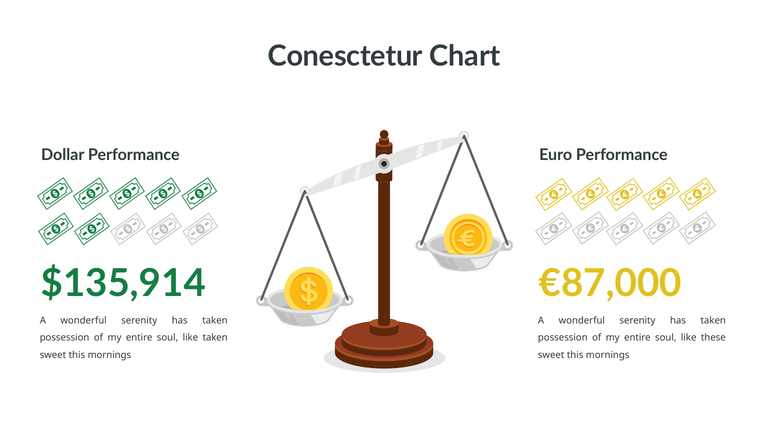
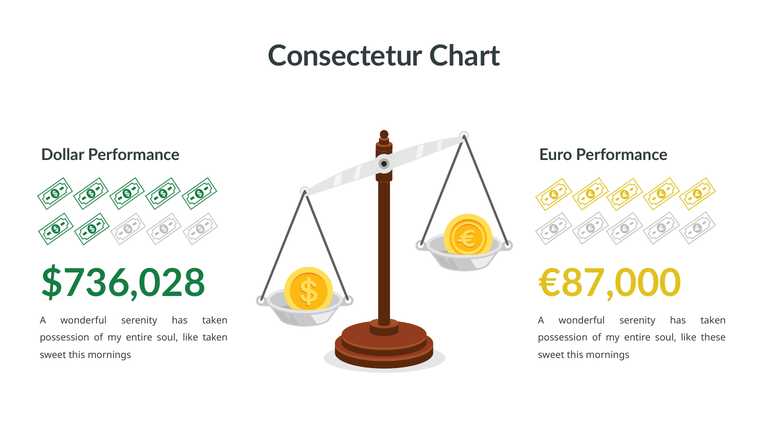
Conesctetur: Conesctetur -> Consectetur
$135,914: $135,914 -> $736,028
